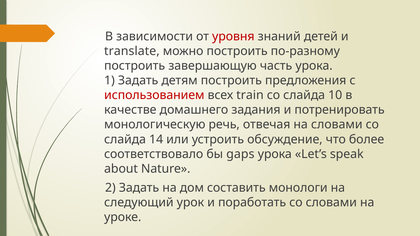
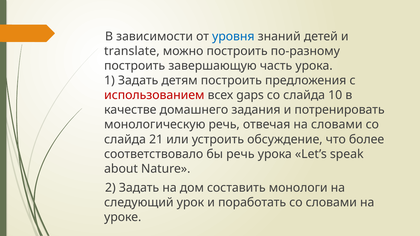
уровня colour: red -> blue
train: train -> gaps
14: 14 -> 21
бы gaps: gaps -> речь
